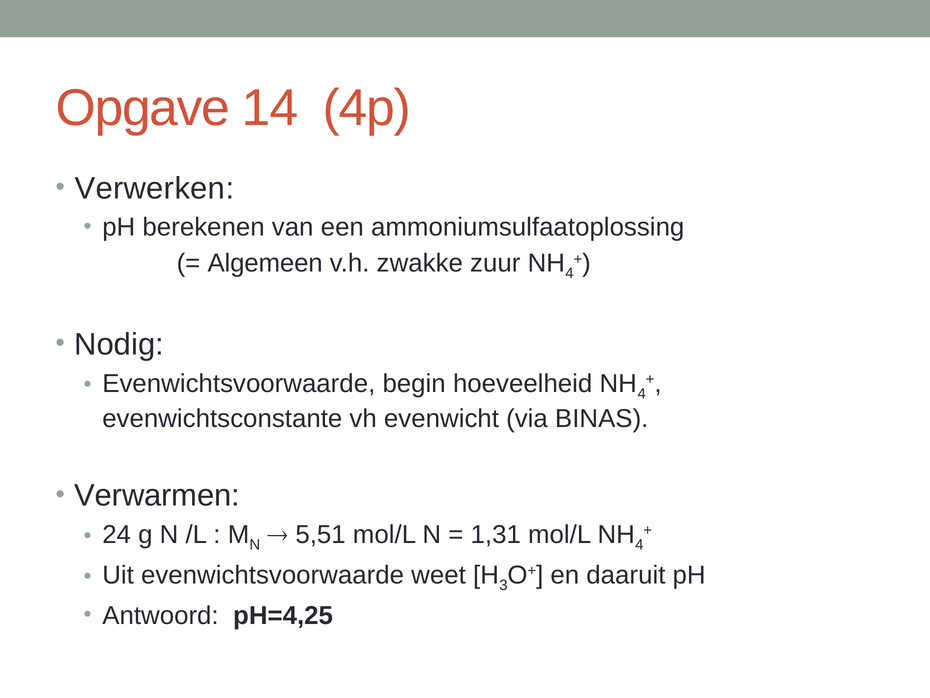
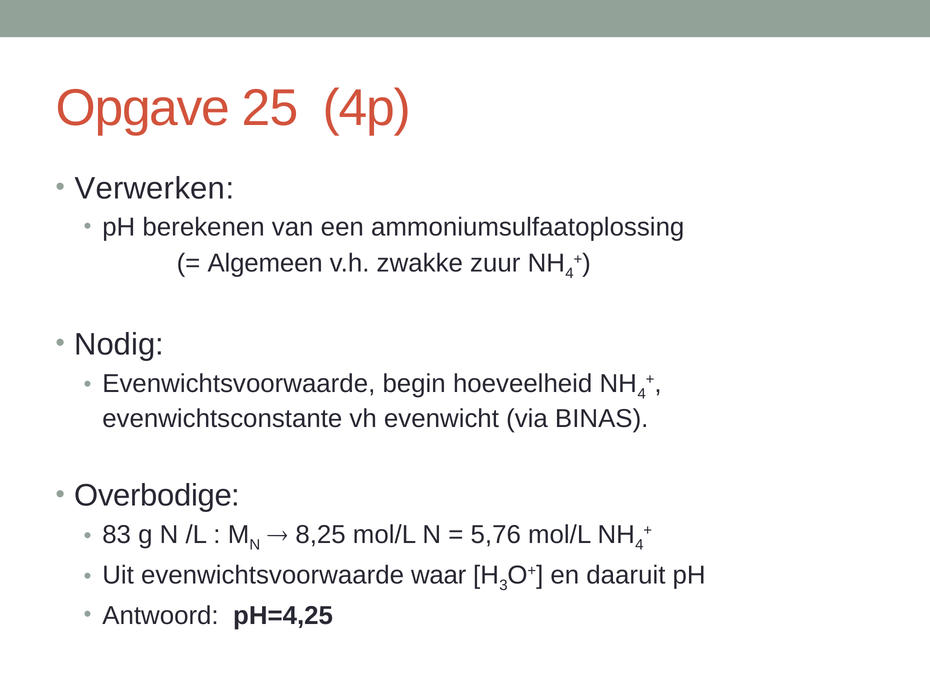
14: 14 -> 25
Verwarmen: Verwarmen -> Overbodige
24: 24 -> 83
5,51: 5,51 -> 8,25
1,31: 1,31 -> 5,76
weet: weet -> waar
